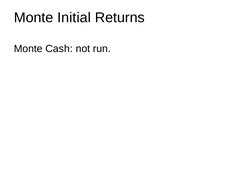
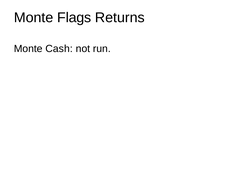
Initial: Initial -> Flags
